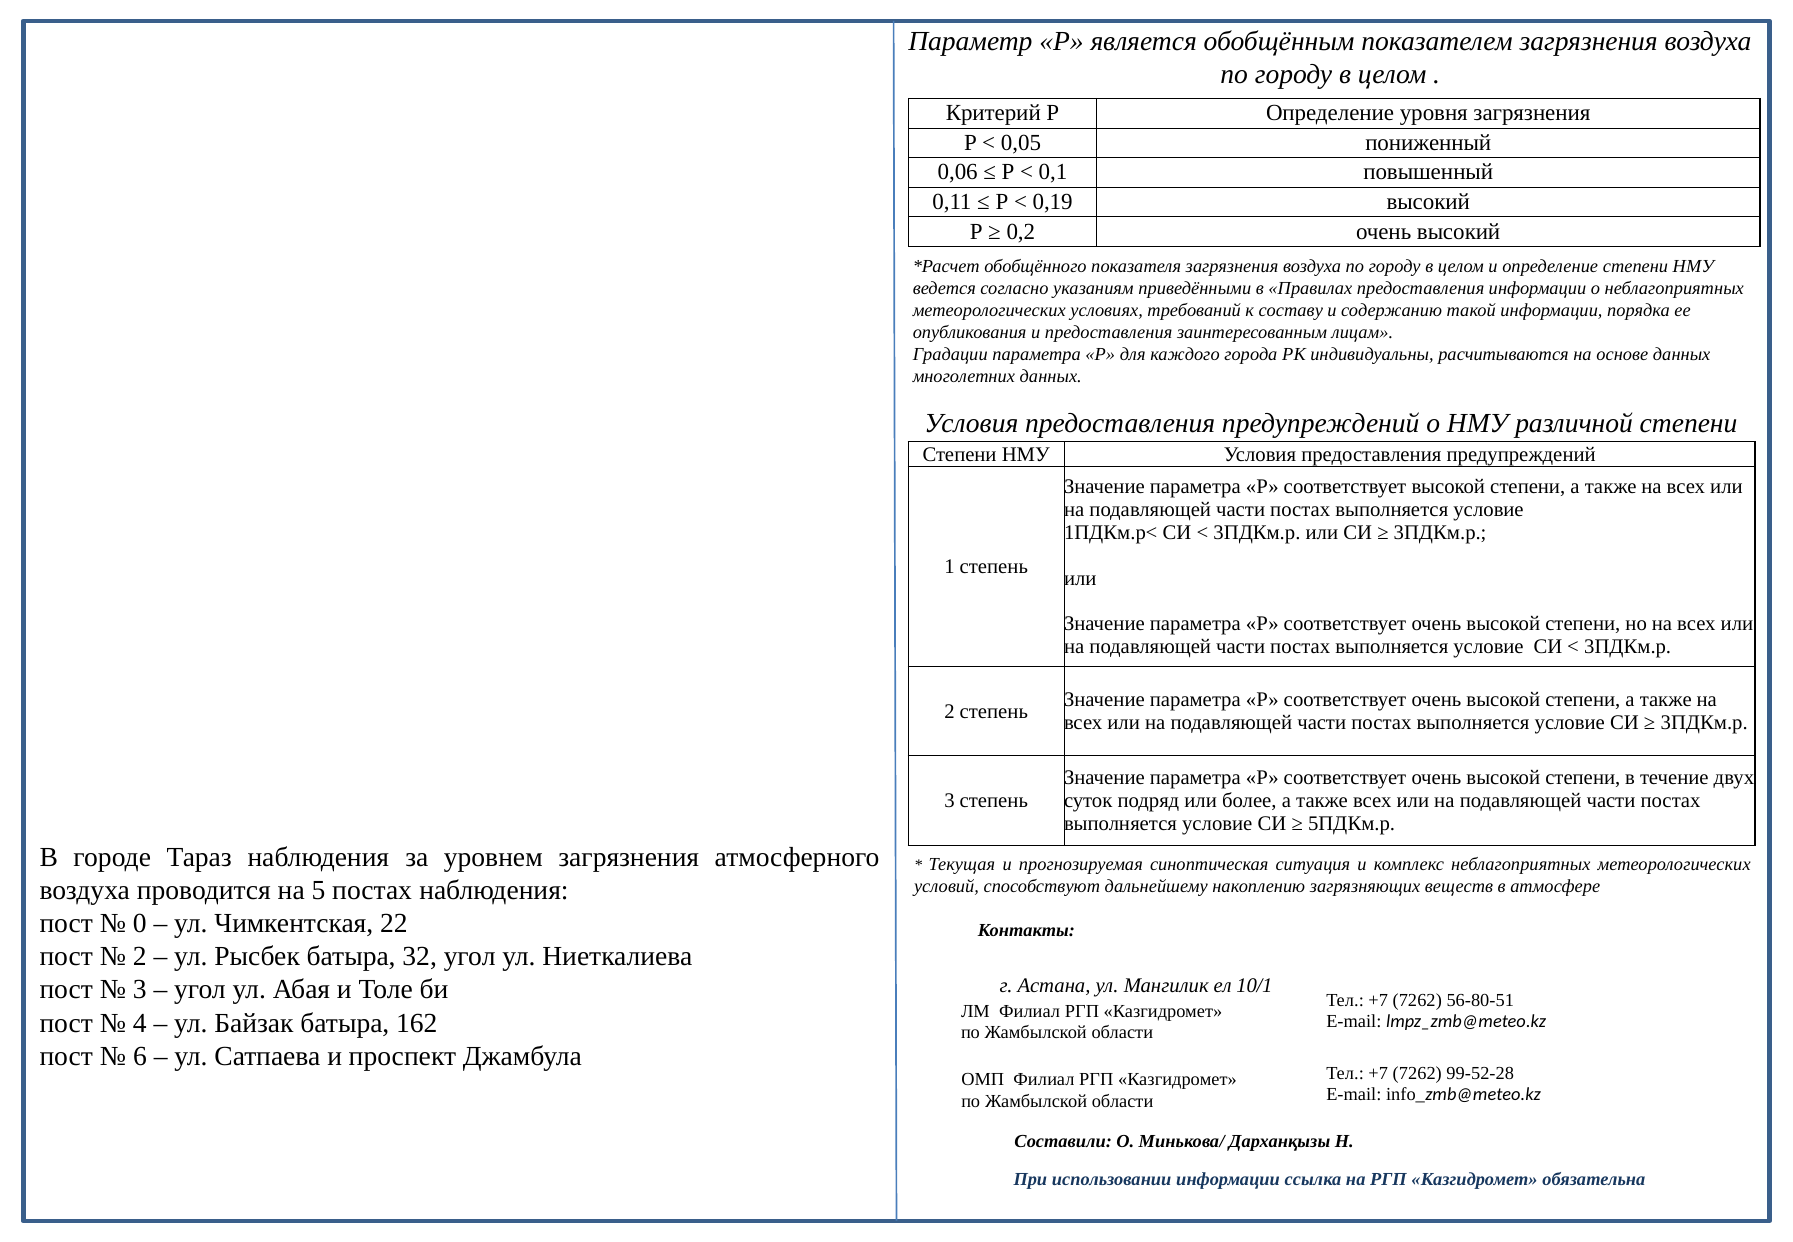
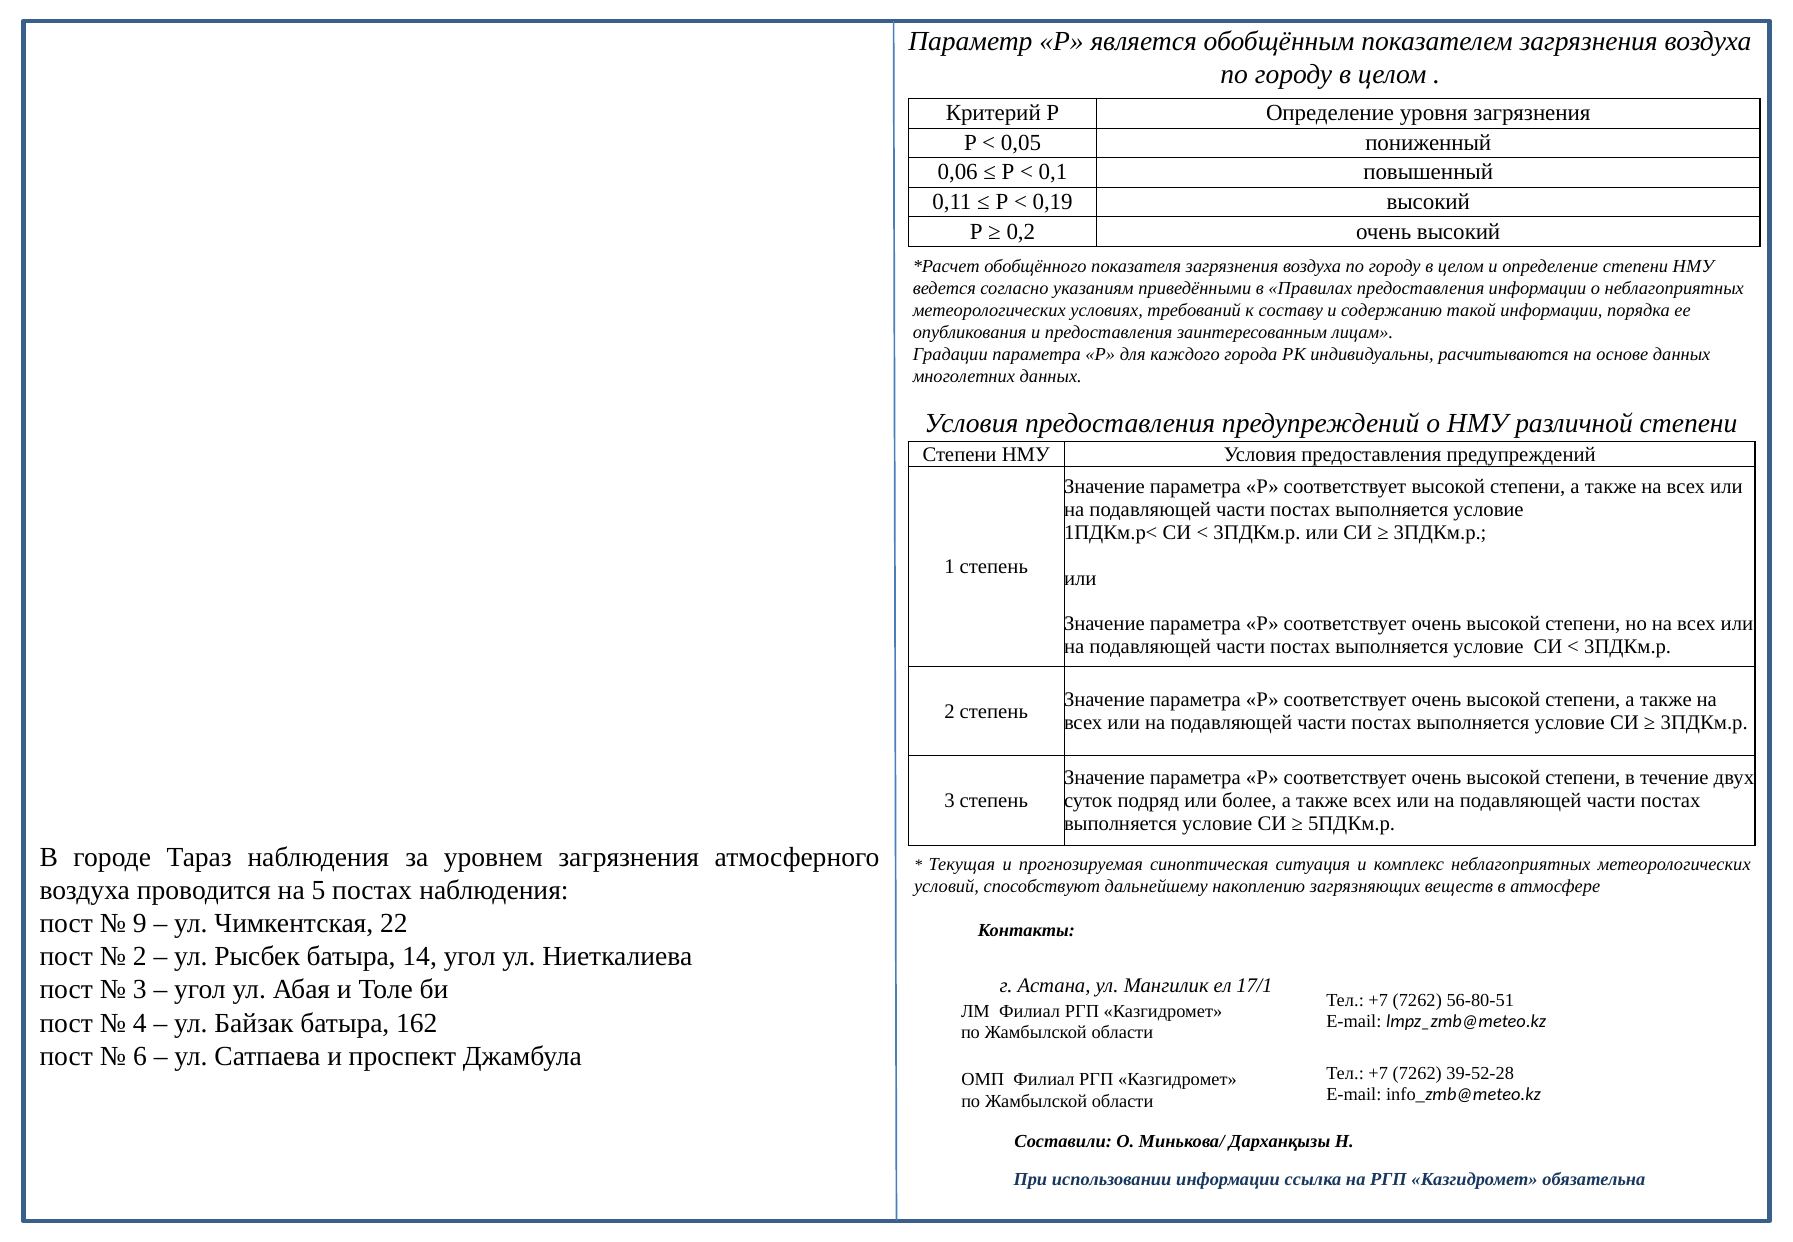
0: 0 -> 9
32: 32 -> 14
10/1: 10/1 -> 17/1
99-52-28: 99-52-28 -> 39-52-28
